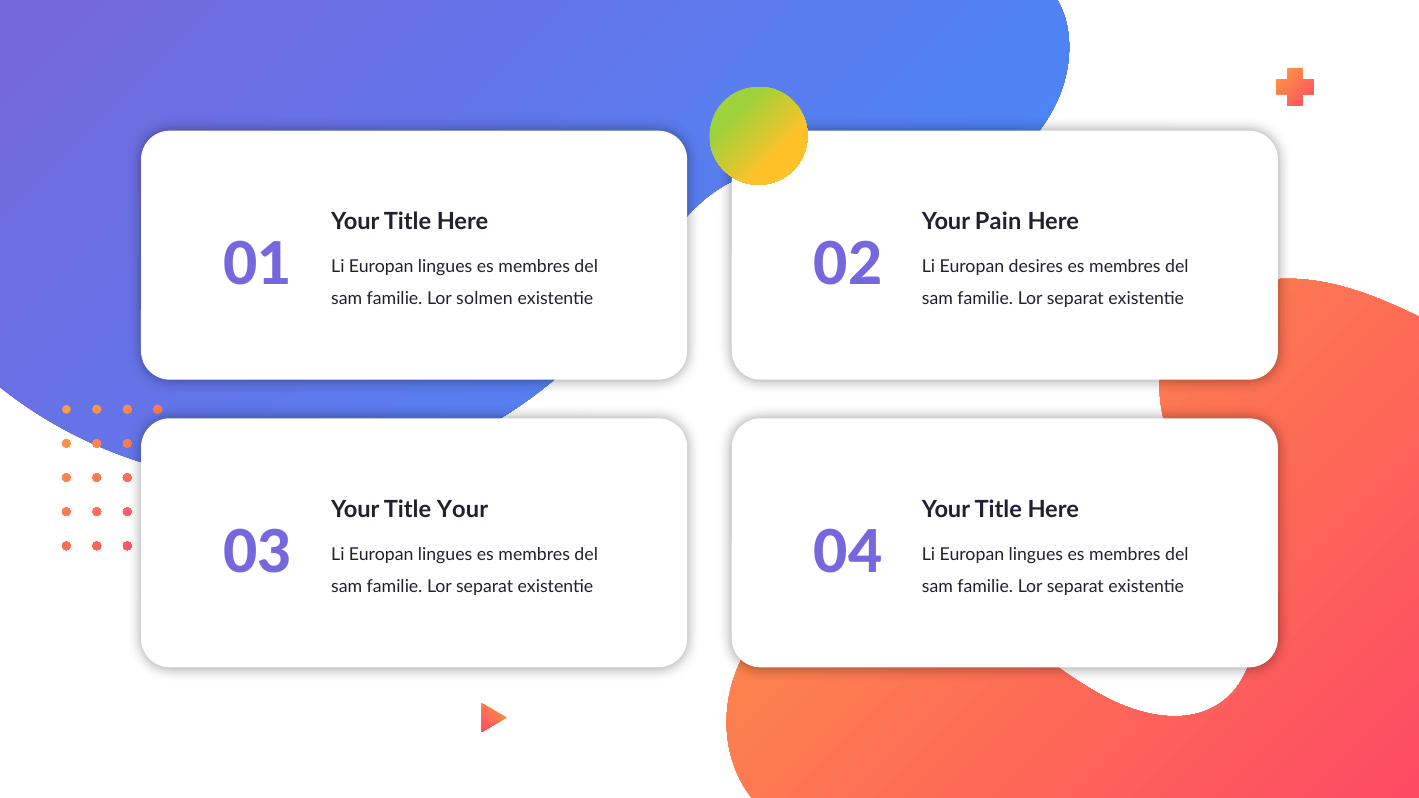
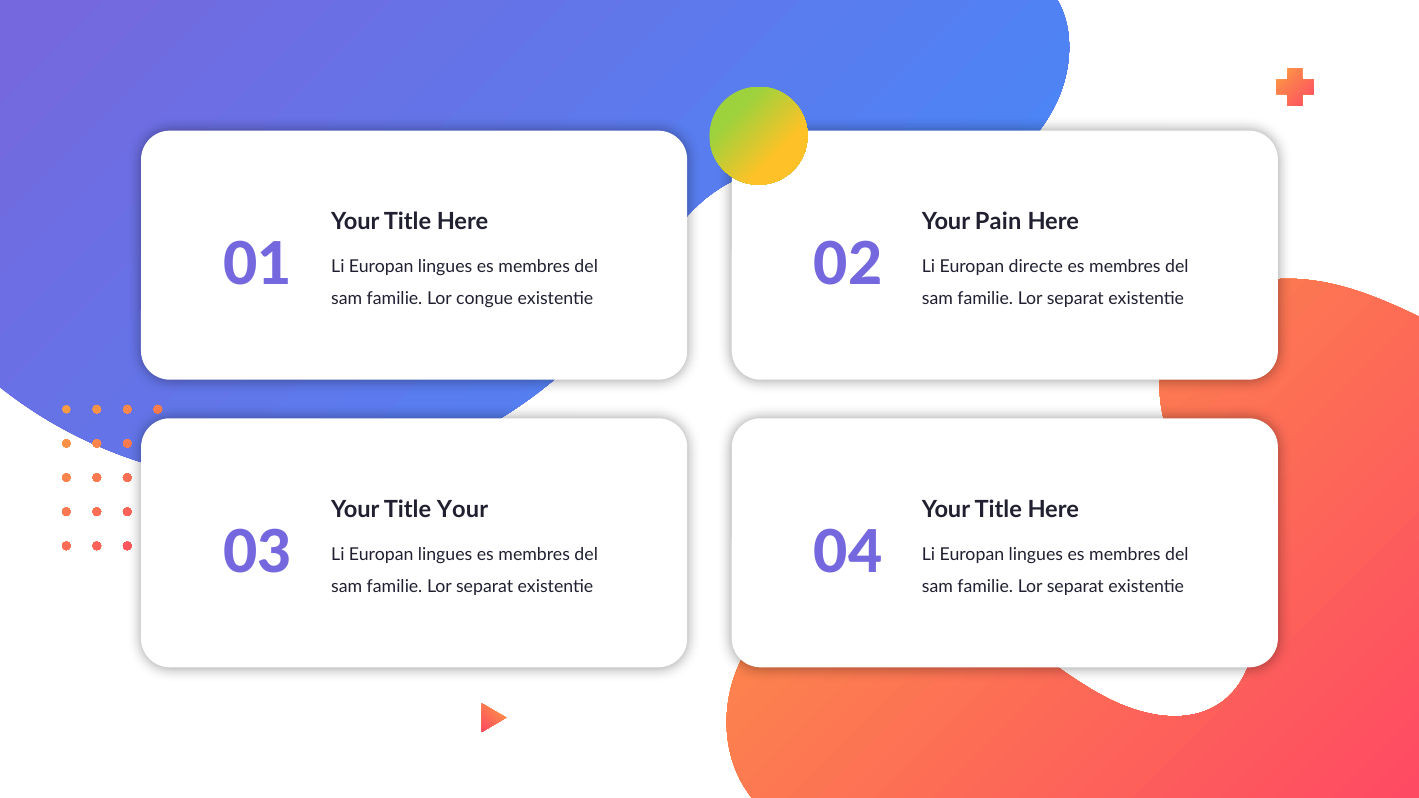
desires: desires -> directe
solmen: solmen -> congue
